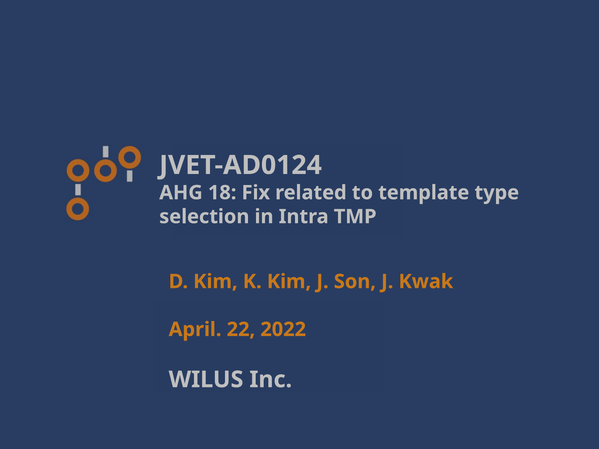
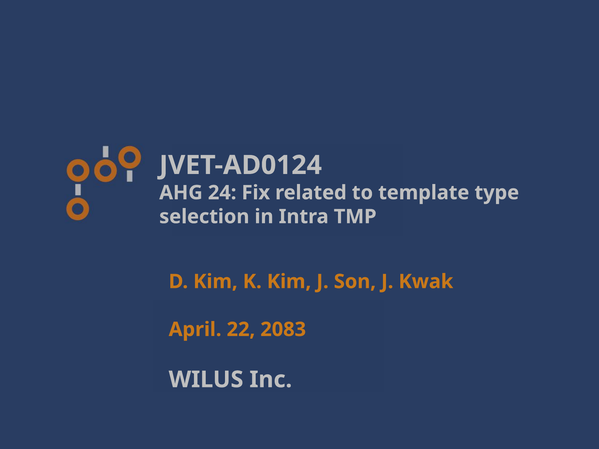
18: 18 -> 24
2022: 2022 -> 2083
